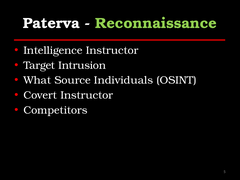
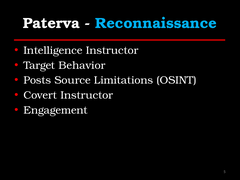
Reconnaissance colour: light green -> light blue
Intrusion: Intrusion -> Behavior
What: What -> Posts
Individuals: Individuals -> Limitations
Competitors: Competitors -> Engagement
